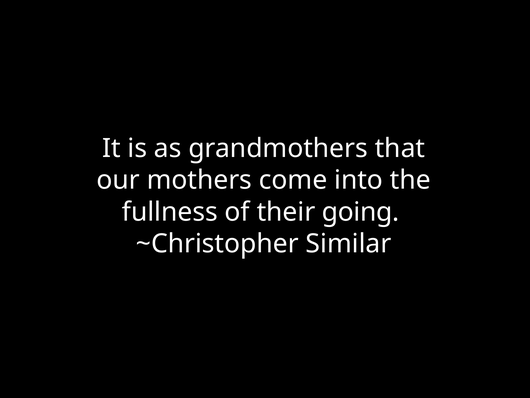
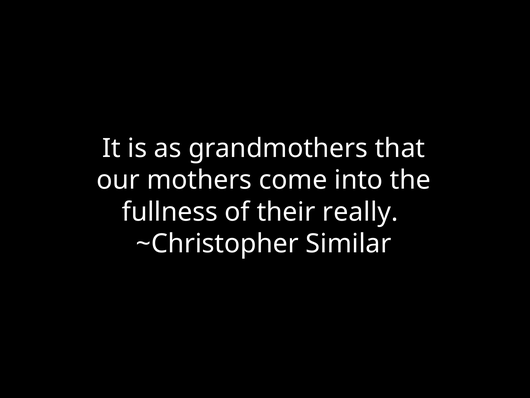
going: going -> really
